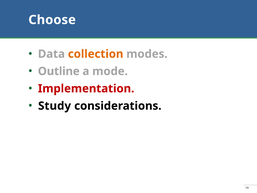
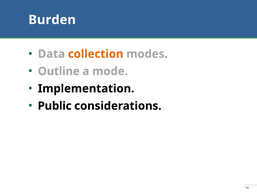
Choose: Choose -> Burden
Implementation colour: red -> black
Study: Study -> Public
